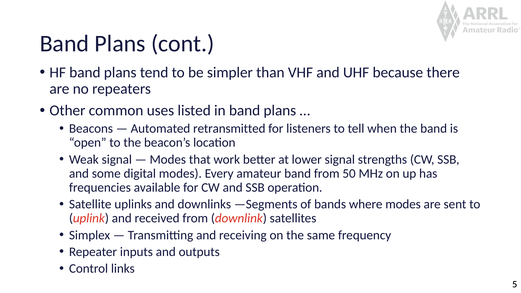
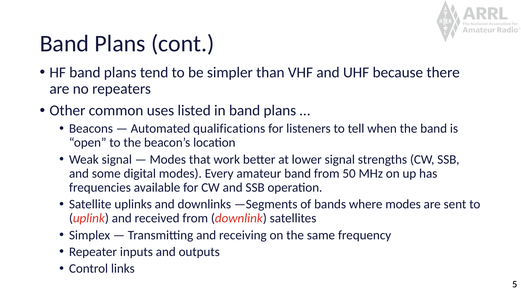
retransmitted: retransmitted -> qualifications
